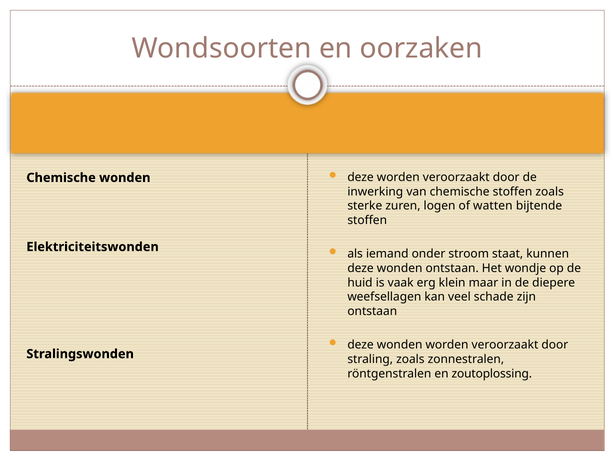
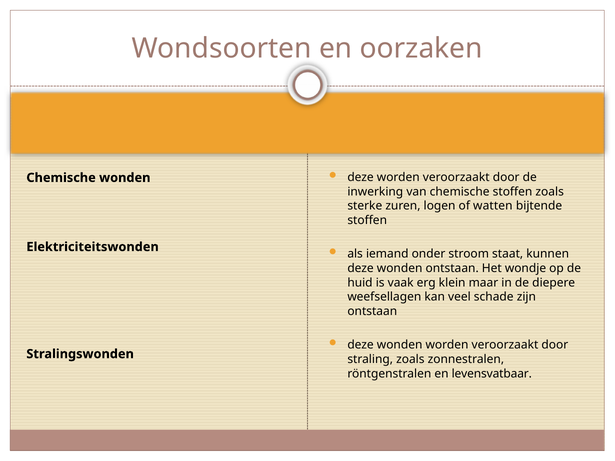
zoutoplossing: zoutoplossing -> levensvatbaar
